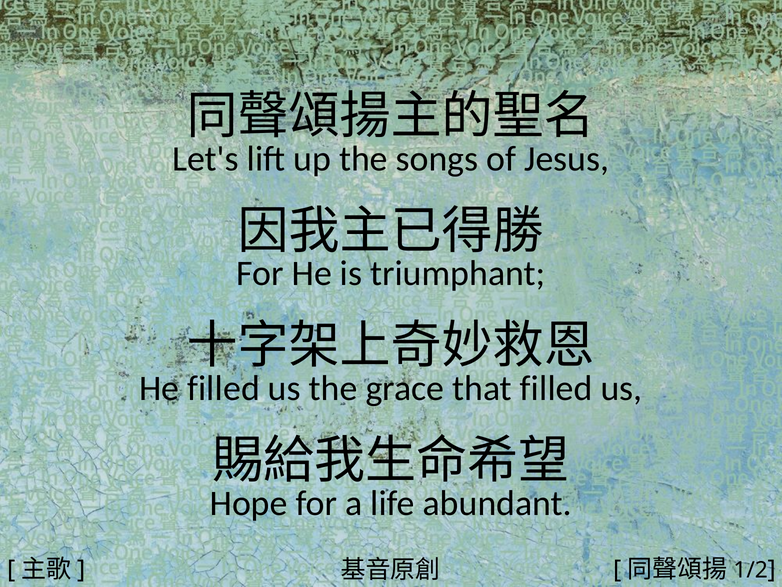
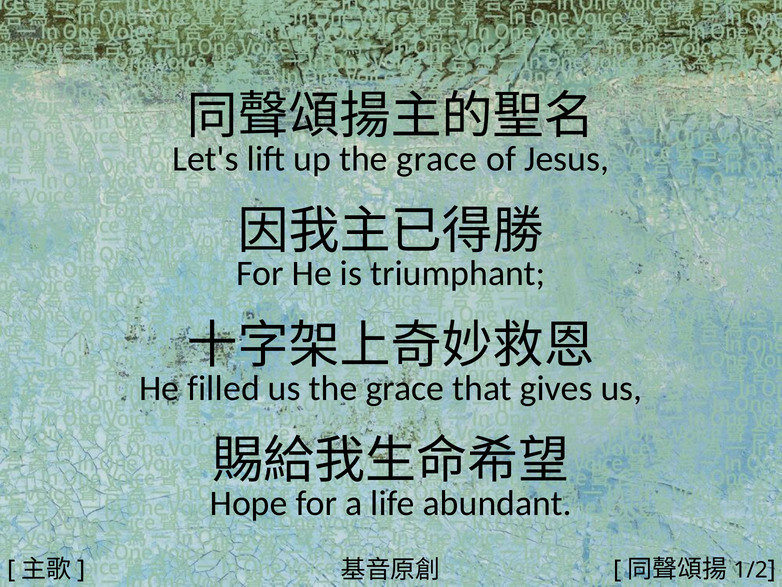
up the songs: songs -> grace
that filled: filled -> gives
